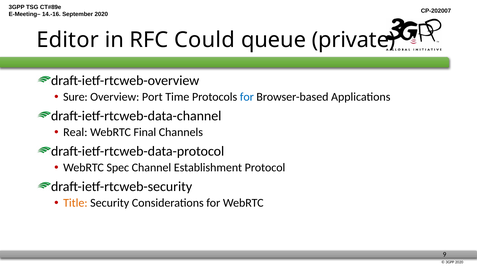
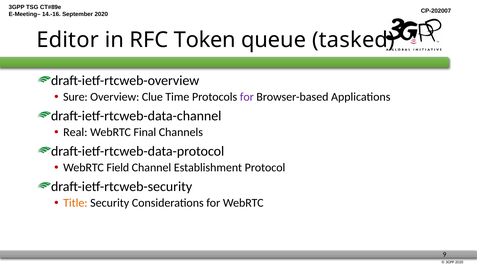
Could: Could -> Token
private: private -> tasked
Port: Port -> Clue
for at (247, 97) colour: blue -> purple
Spec: Spec -> Field
